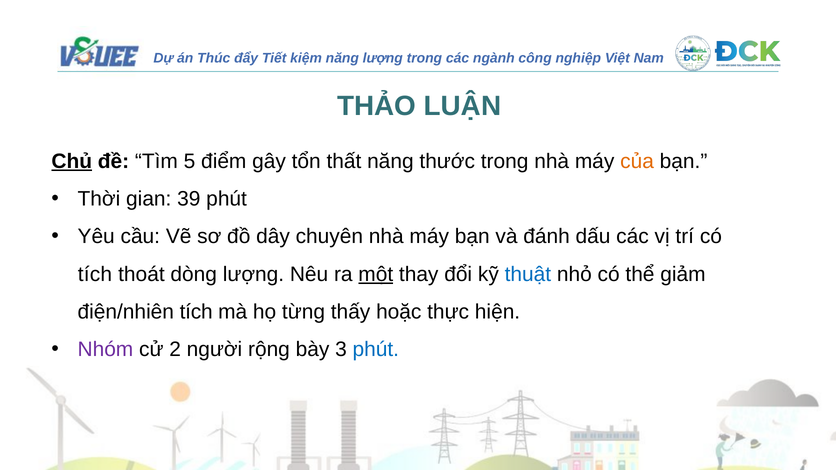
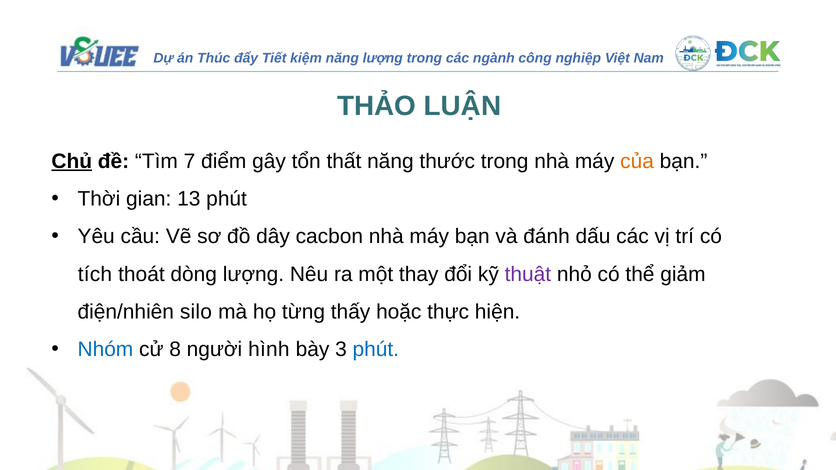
5: 5 -> 7
39: 39 -> 13
chuyên: chuyên -> cacbon
một underline: present -> none
thuật colour: blue -> purple
điện/nhiên tích: tích -> silo
Nhóm colour: purple -> blue
2: 2 -> 8
rộng: rộng -> hình
